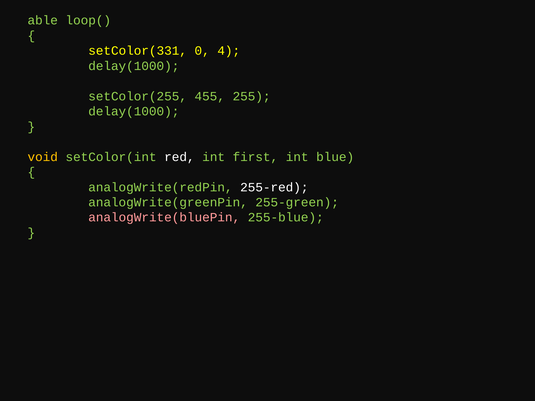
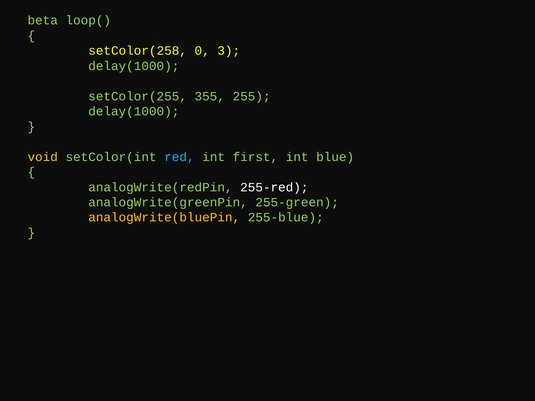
able: able -> beta
setColor(331: setColor(331 -> setColor(258
4: 4 -> 3
455: 455 -> 355
red colour: white -> light blue
analogWrite(bluePin colour: pink -> yellow
